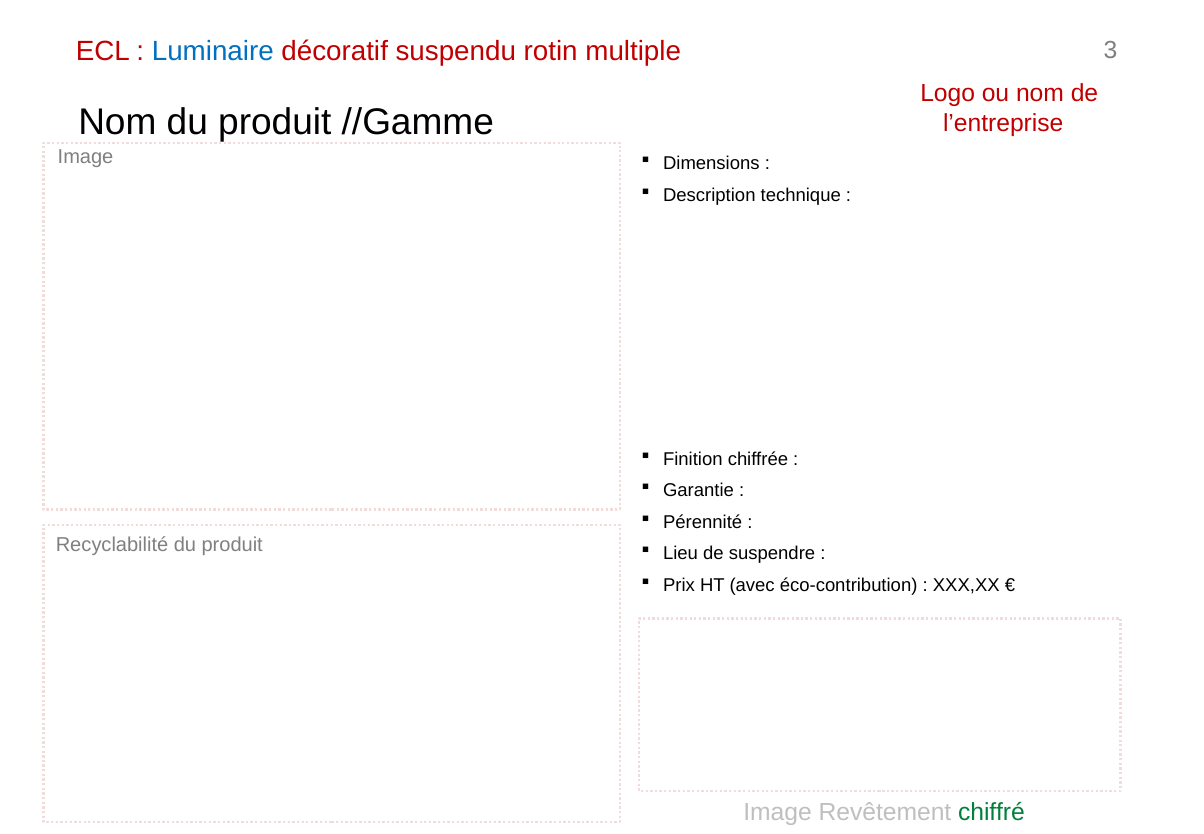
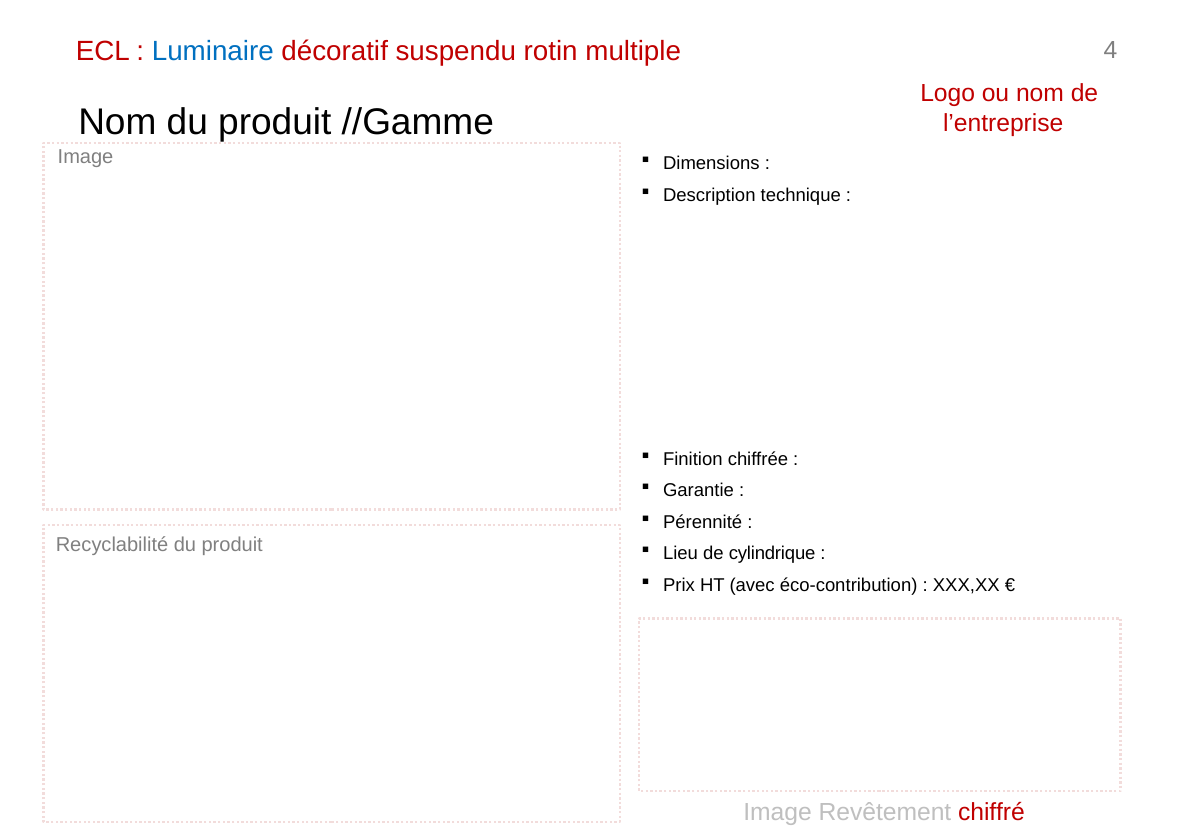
3: 3 -> 4
suspendre: suspendre -> cylindrique
chiffré colour: green -> red
